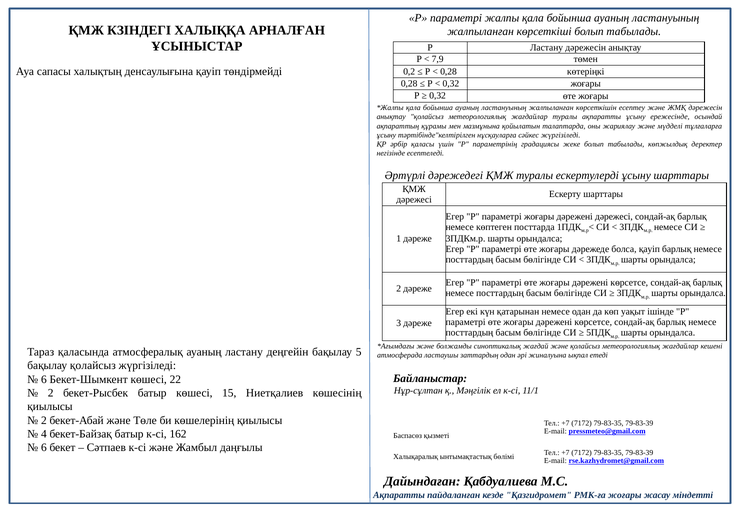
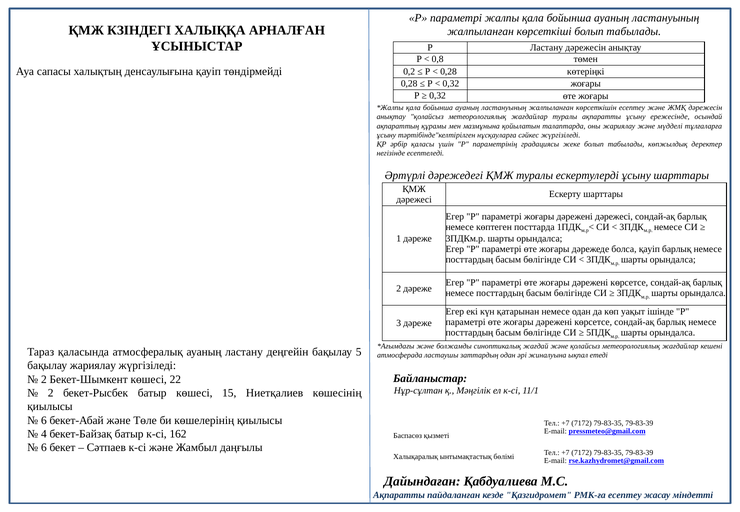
7,9: 7,9 -> 0,8
бақылау қолайсыз: қолайсыз -> жариялау
6 at (44, 380): 6 -> 2
2 at (44, 421): 2 -> 6
РМК-ға жоғары: жоғары -> есептеу
